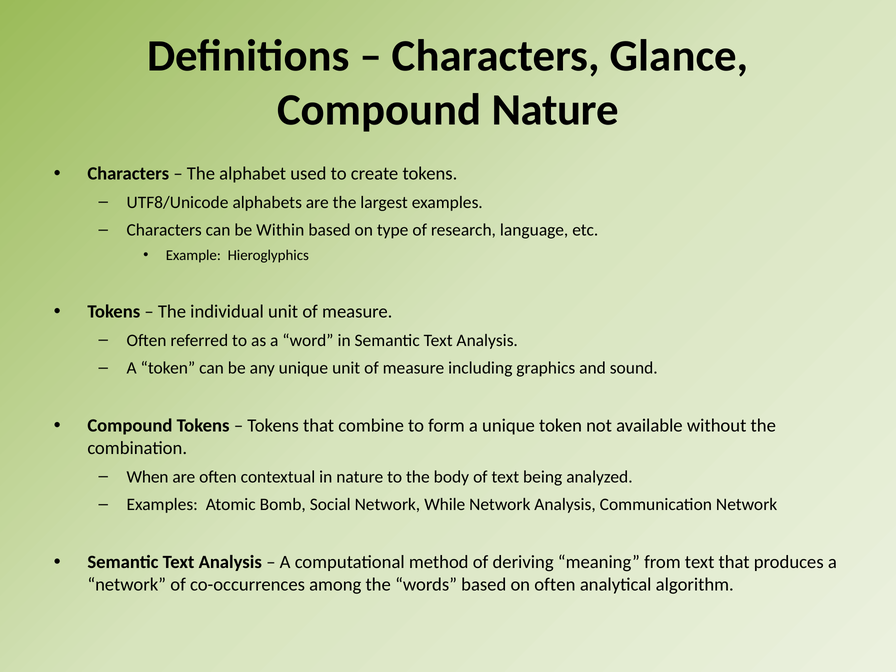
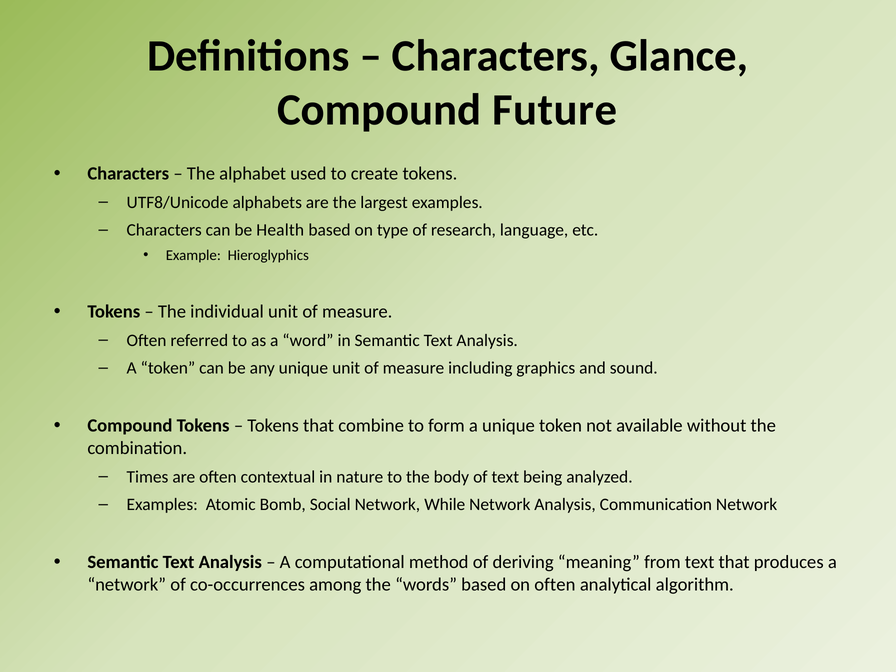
Compound Nature: Nature -> Future
Within: Within -> Health
When: When -> Times
